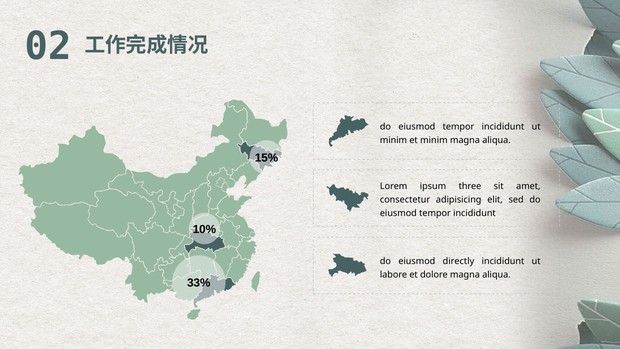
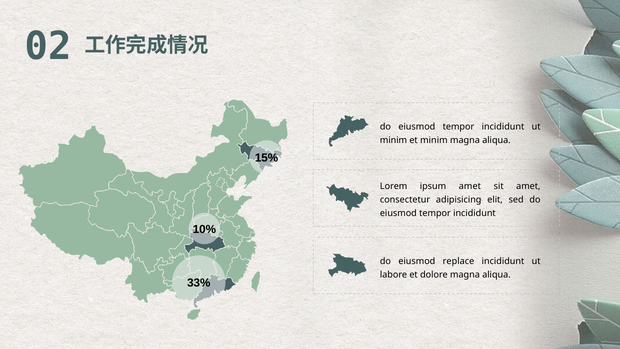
ipsum three: three -> amet
directly: directly -> replace
